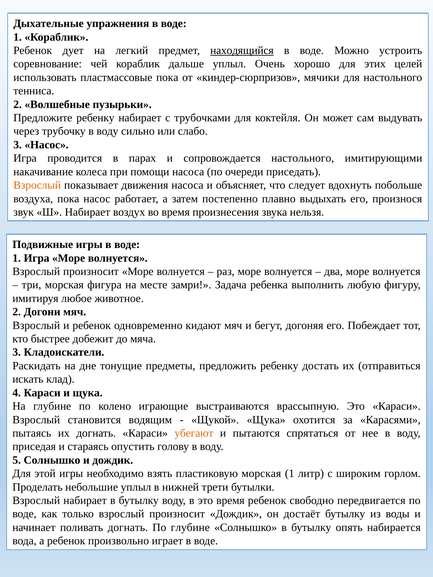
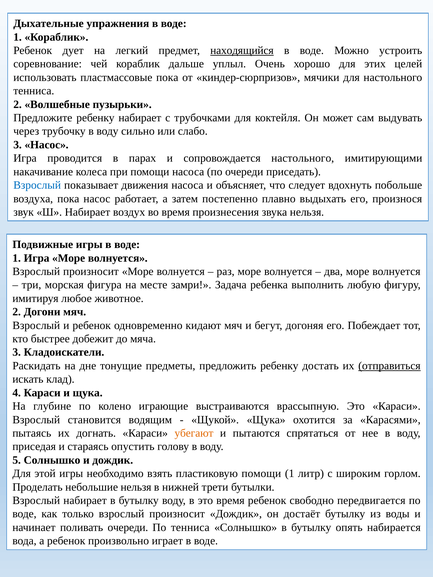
Взрослый at (37, 185) colour: orange -> blue
отправиться underline: none -> present
пластиковую морская: морская -> помощи
небольшие уплыл: уплыл -> нельзя
поливать догнать: догнать -> очереди
По глубине: глубине -> тенниса
